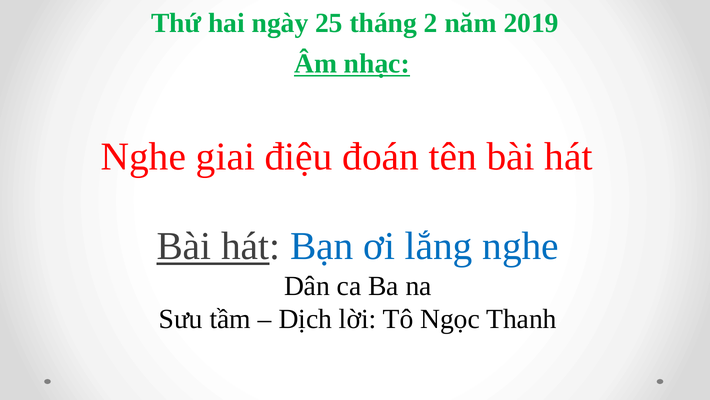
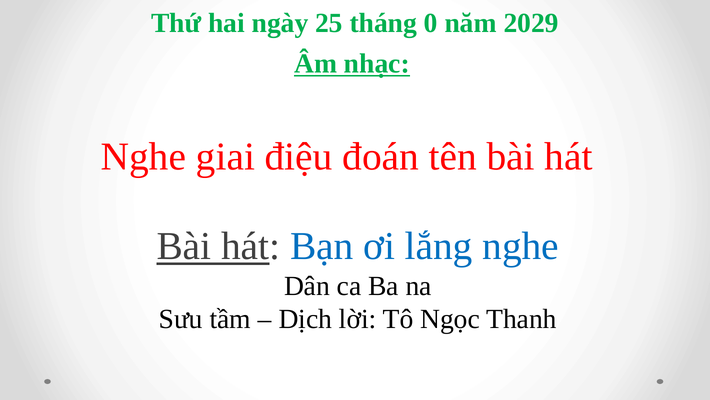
2: 2 -> 0
2019: 2019 -> 2029
